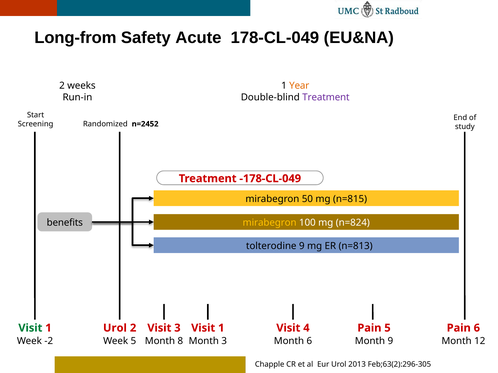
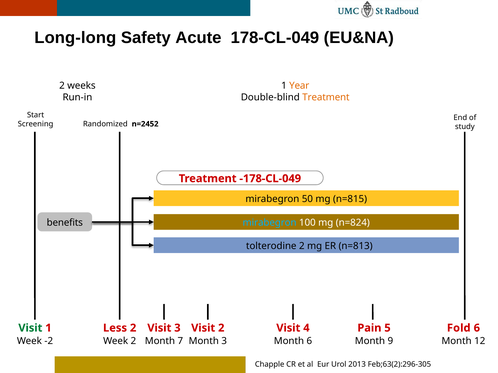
Long-from: Long-from -> Long-long
Treatment at (326, 98) colour: purple -> orange
mirabegron at (270, 223) colour: yellow -> light blue
tolterodine 9: 9 -> 2
Urol at (115, 328): Urol -> Less
1 at (221, 328): 1 -> 2
Pain at (459, 328): Pain -> Fold
Week 5: 5 -> 2
8: 8 -> 7
